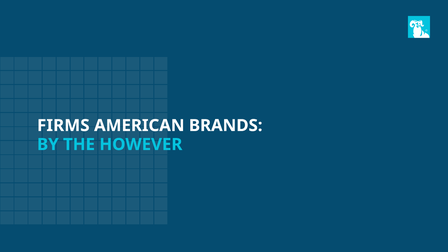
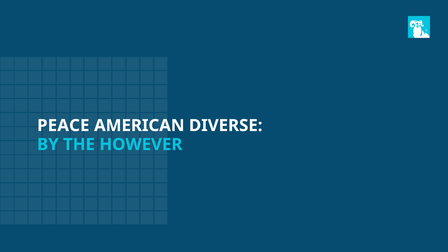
FIRMS: FIRMS -> PEACE
BRANDS: BRANDS -> DIVERSE
